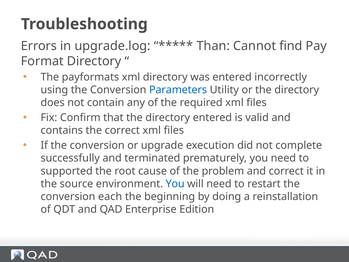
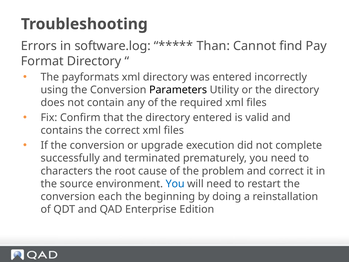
upgrade.log: upgrade.log -> software.log
Parameters colour: blue -> black
supported: supported -> characters
